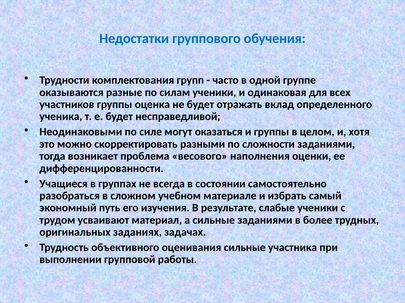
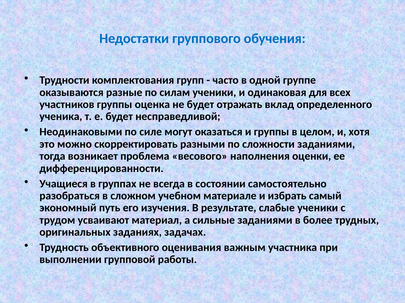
оценивания сильные: сильные -> важным
